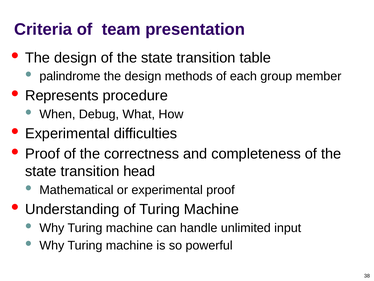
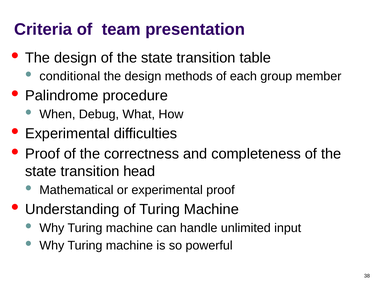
palindrome: palindrome -> conditional
Represents: Represents -> Palindrome
